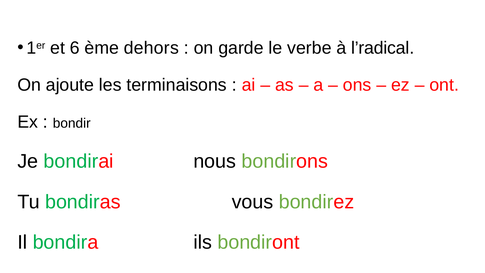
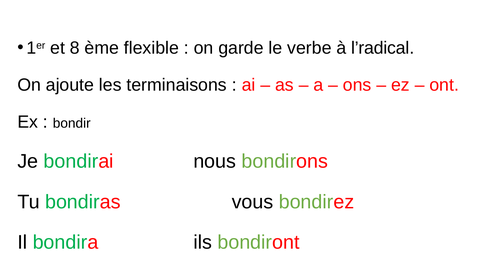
6: 6 -> 8
dehors: dehors -> flexible
